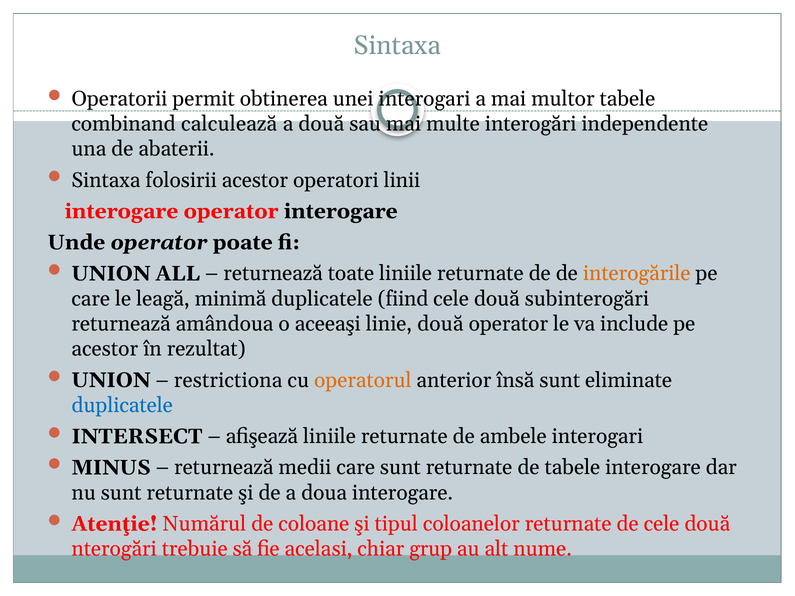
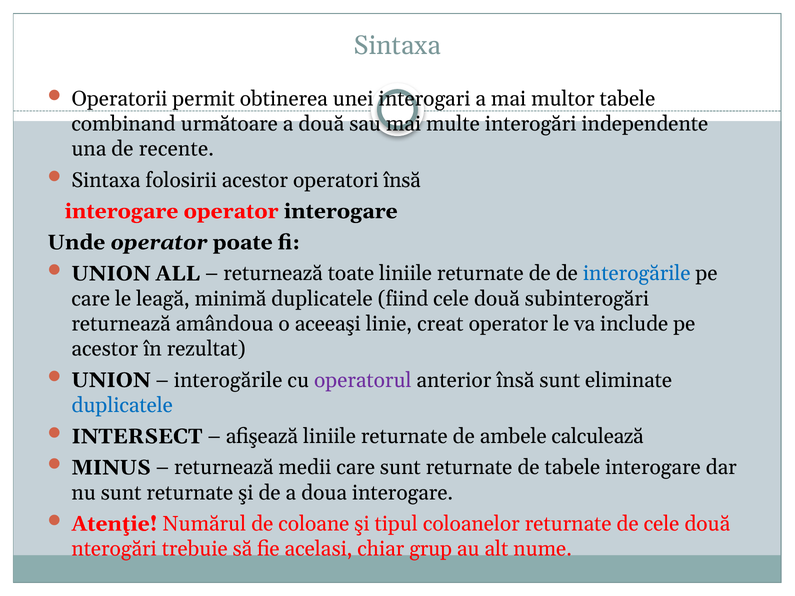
calculează: calculează -> următoare
abaterii: abaterii -> recente
operatori linii: linii -> însă
interogările at (637, 274) colour: orange -> blue
linie două: două -> creat
restrictiona at (228, 380): restrictiona -> interogările
operatorul colour: orange -> purple
ambele interogari: interogari -> calculează
